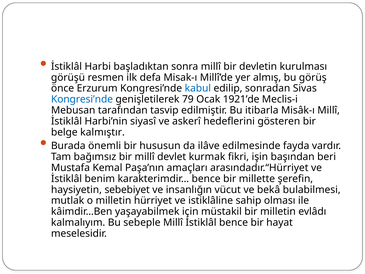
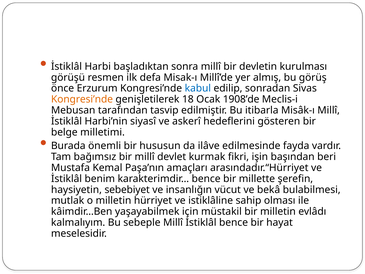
Kongresi’nde at (82, 99) colour: blue -> orange
79: 79 -> 18
1921’de: 1921’de -> 1908’de
kalmıştır: kalmıştır -> milletimi
